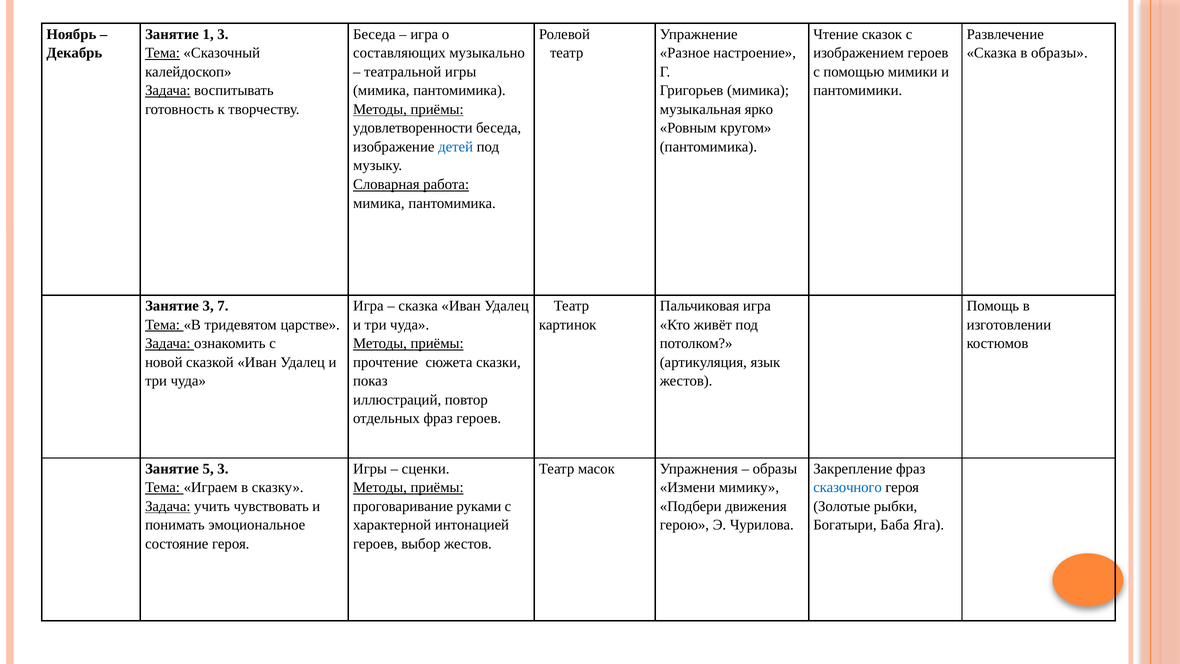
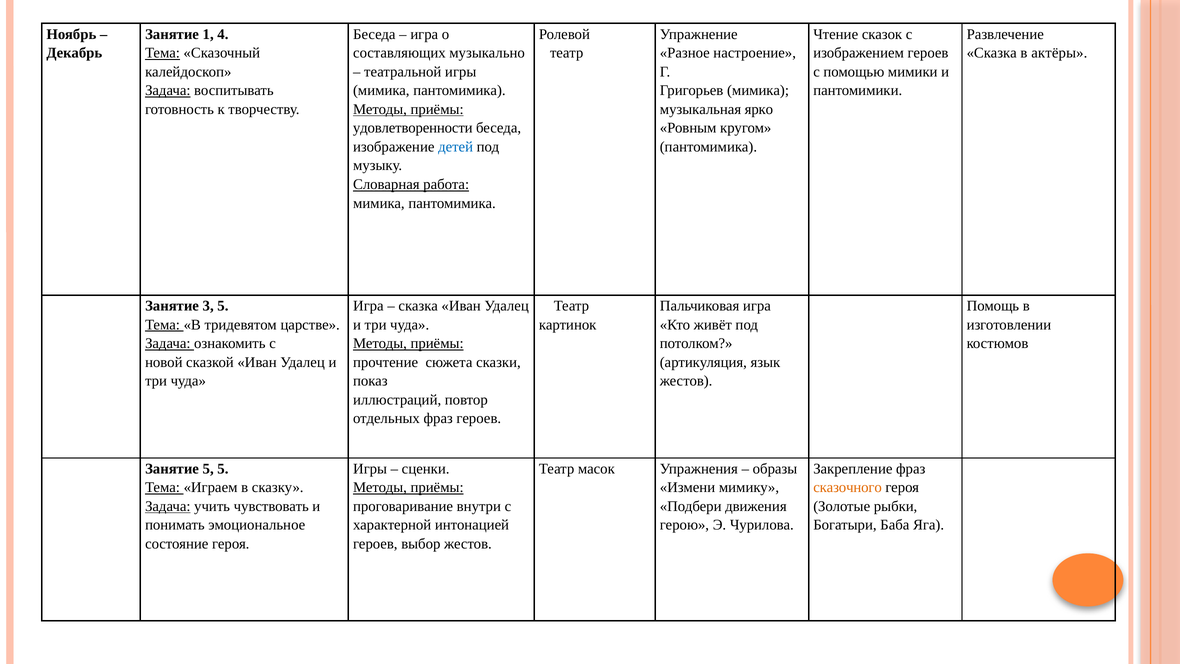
1 3: 3 -> 4
в образы: образы -> актёры
3 7: 7 -> 5
5 3: 3 -> 5
сказочного colour: blue -> orange
руками: руками -> внутри
